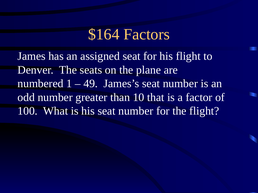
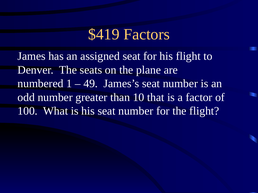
$164: $164 -> $419
